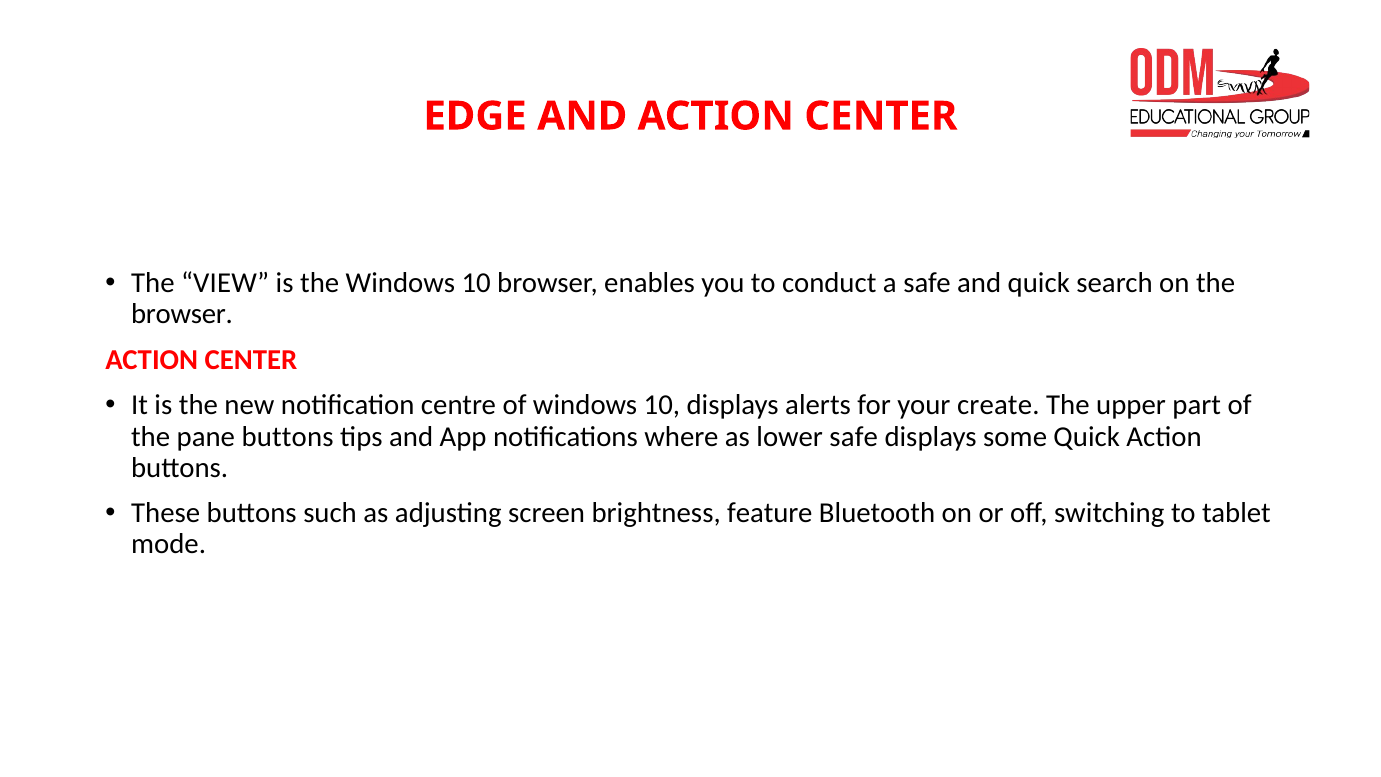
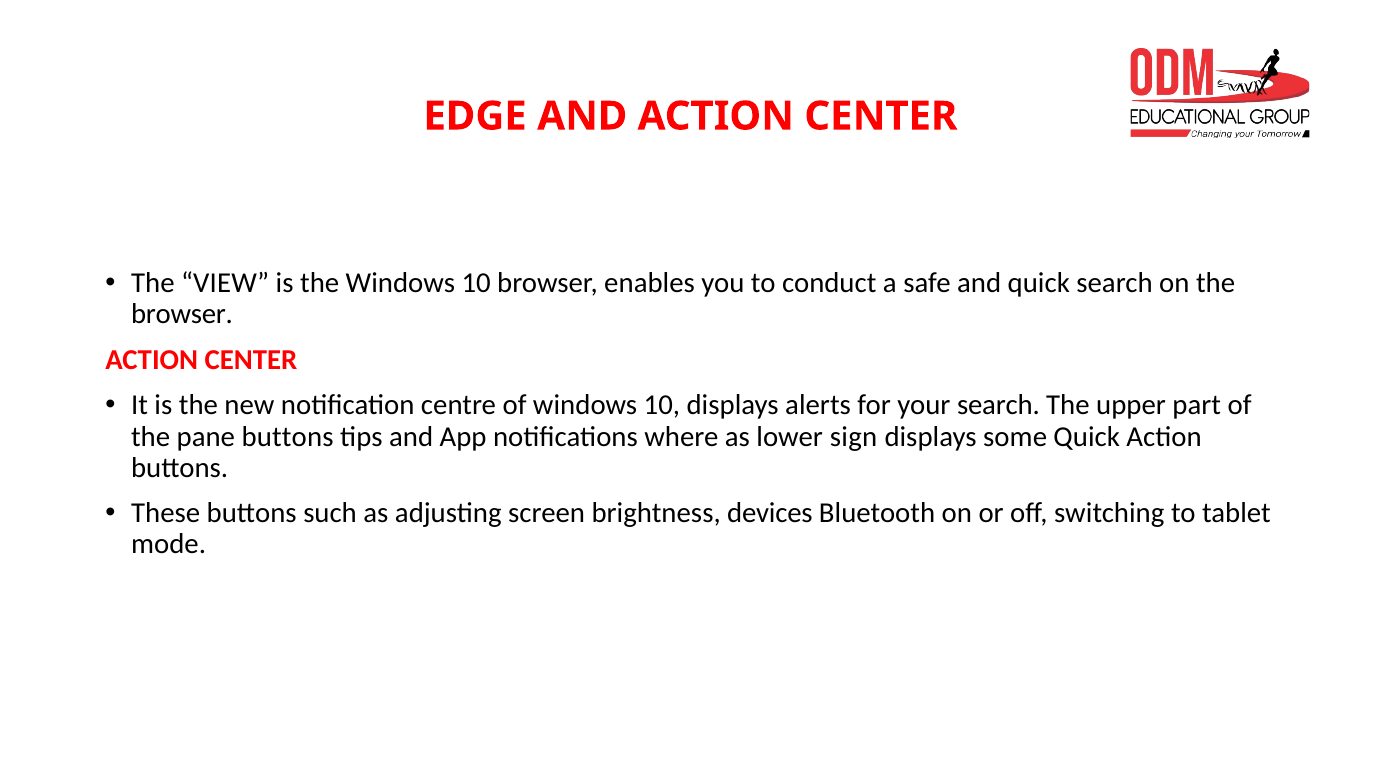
your create: create -> search
lower safe: safe -> sign
feature: feature -> devices
